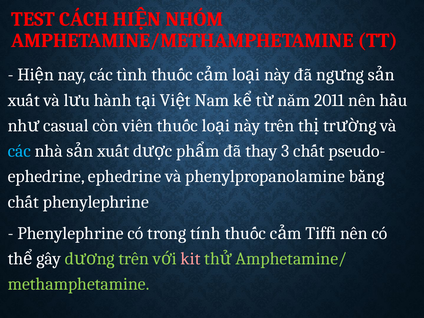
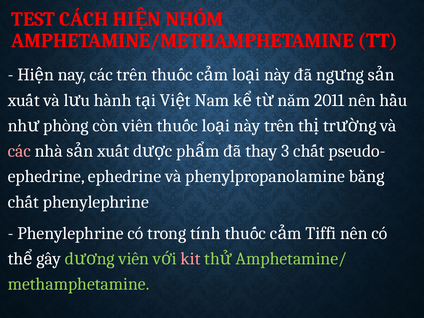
các tình: tình -> trên
casual: casual -> phòng
các at (19, 151) colour: light blue -> pink
trên at (134, 259): trên -> viên
